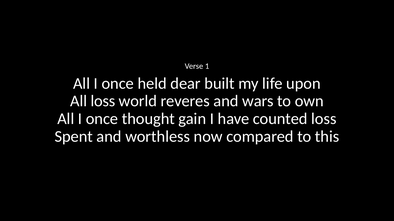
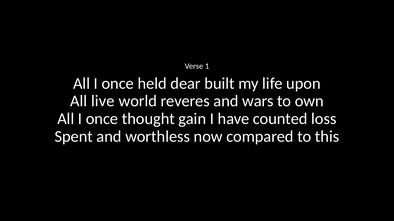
All loss: loss -> live
